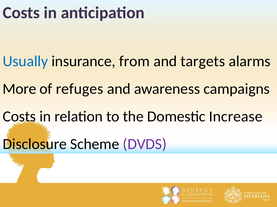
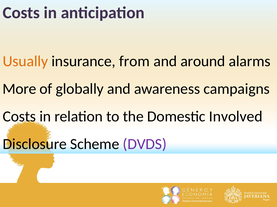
Usually colour: blue -> orange
targets: targets -> around
refuges: refuges -> globally
Increase: Increase -> Involved
